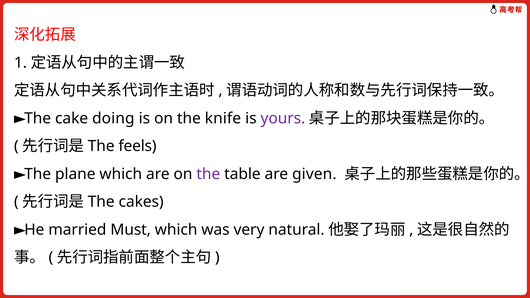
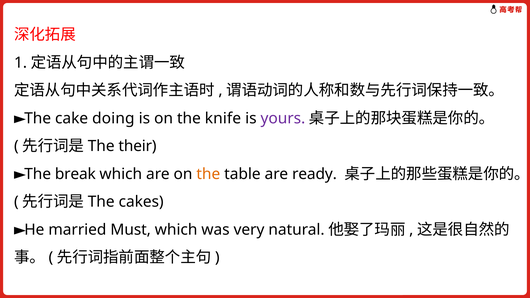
feels: feels -> their
plane: plane -> break
the at (208, 174) colour: purple -> orange
given: given -> ready
